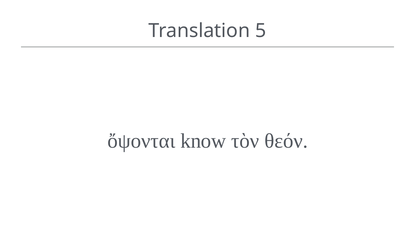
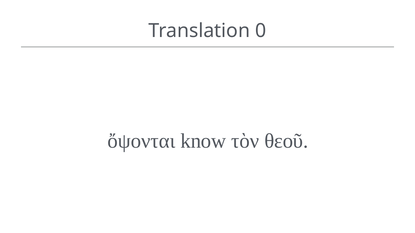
5: 5 -> 0
θεόν: θεόν -> θεοῦ
